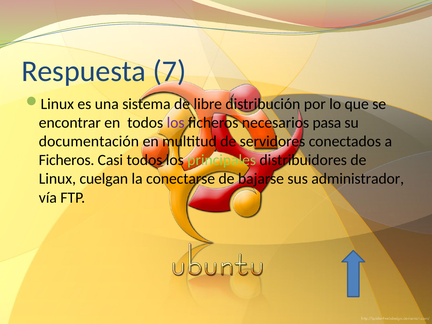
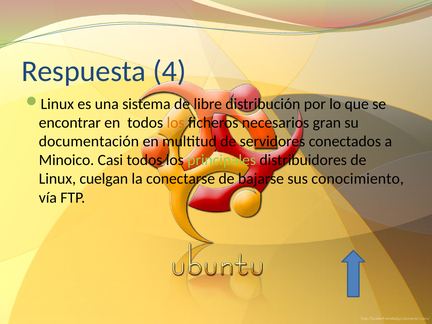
7: 7 -> 4
los at (176, 123) colour: purple -> orange
pasa: pasa -> gran
Ficheros at (67, 160): Ficheros -> Minoico
administrador: administrador -> conocimiento
